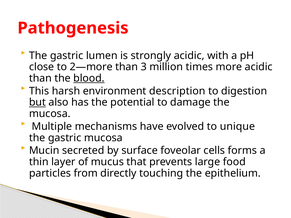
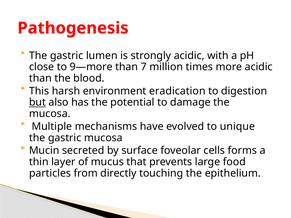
2—more: 2—more -> 9—more
3: 3 -> 7
blood underline: present -> none
description: description -> eradication
